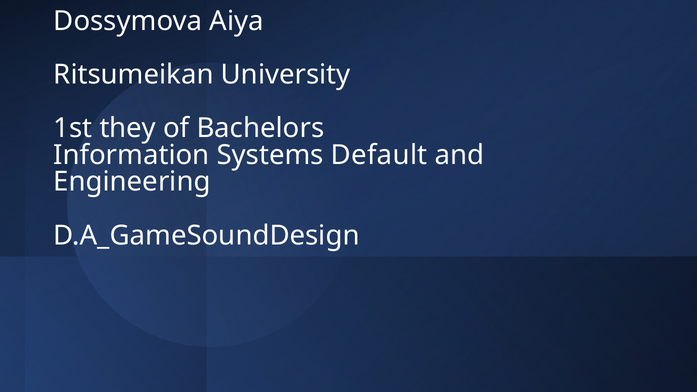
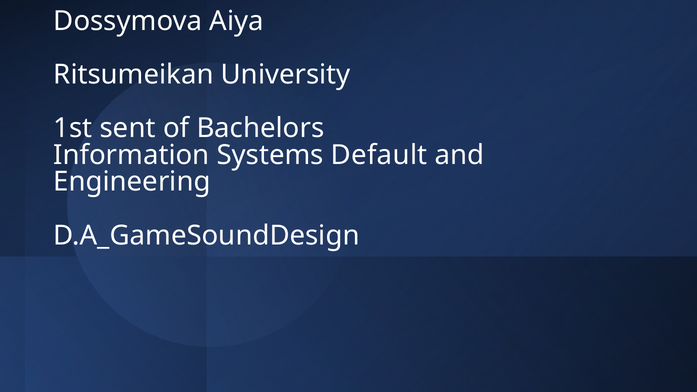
they: they -> sent
